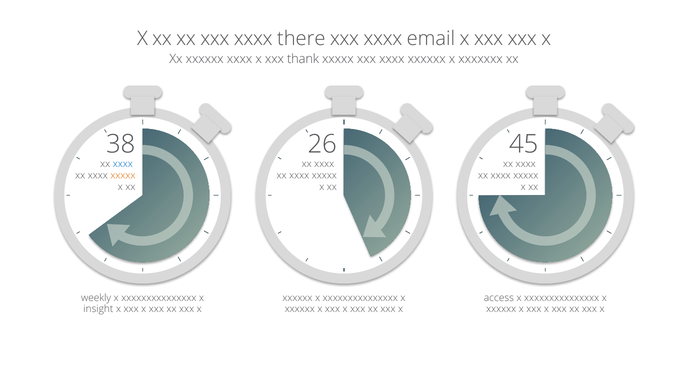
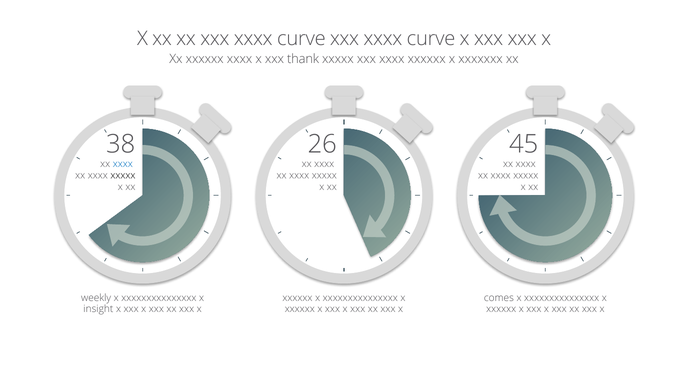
xx xxx xxxx there: there -> curve
email at (431, 38): email -> curve
xxxxx at (123, 176) colour: orange -> black
access: access -> comes
